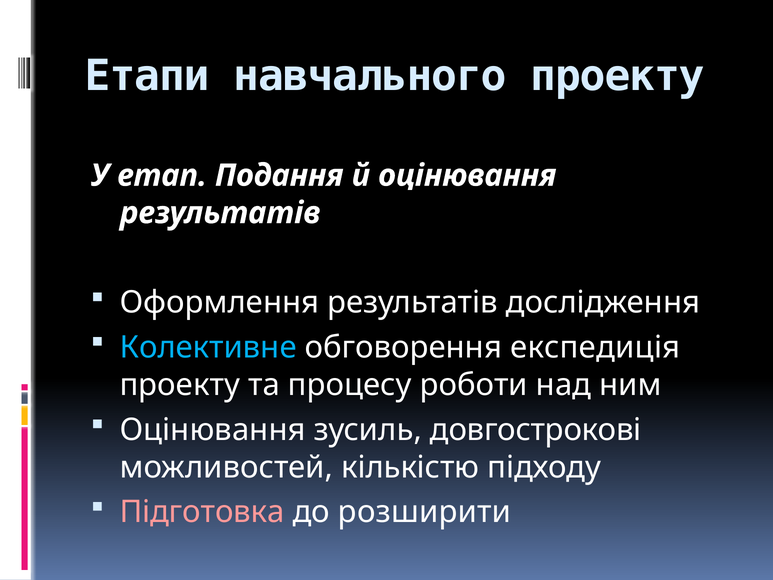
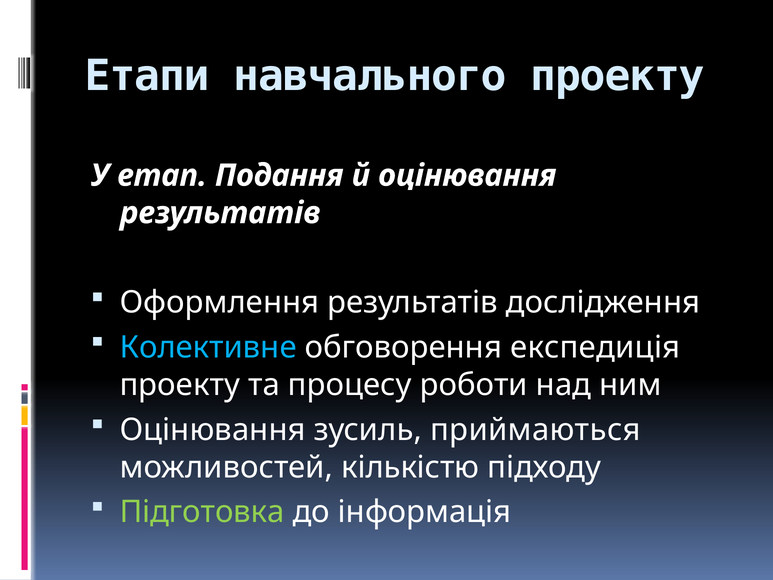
довгострокові: довгострокові -> приймаються
Підготовка colour: pink -> light green
розширити: розширити -> інформація
